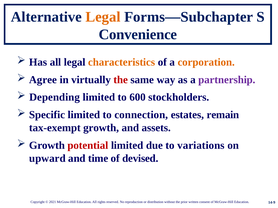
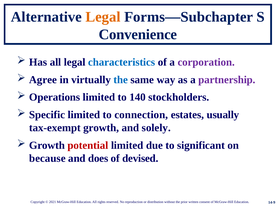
characteristics colour: orange -> blue
corporation colour: orange -> purple
the at (121, 80) colour: red -> blue
Depending: Depending -> Operations
600: 600 -> 140
remain: remain -> usually
assets: assets -> solely
variations: variations -> significant
upward: upward -> because
time: time -> does
